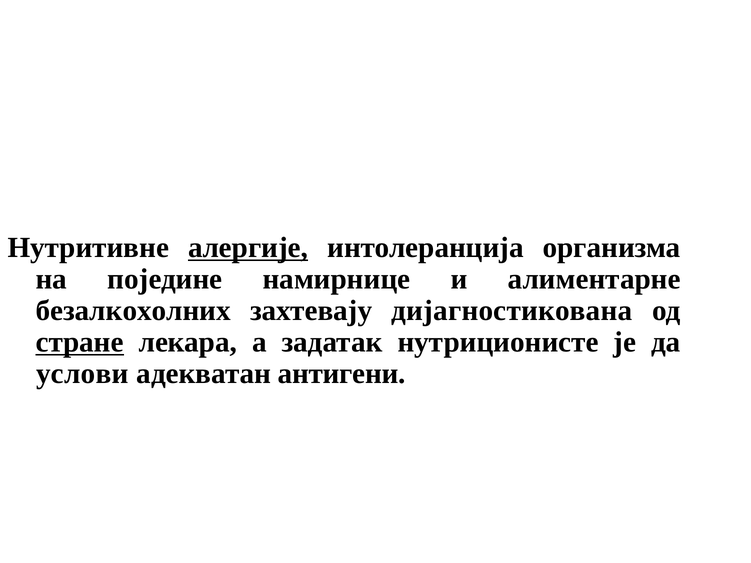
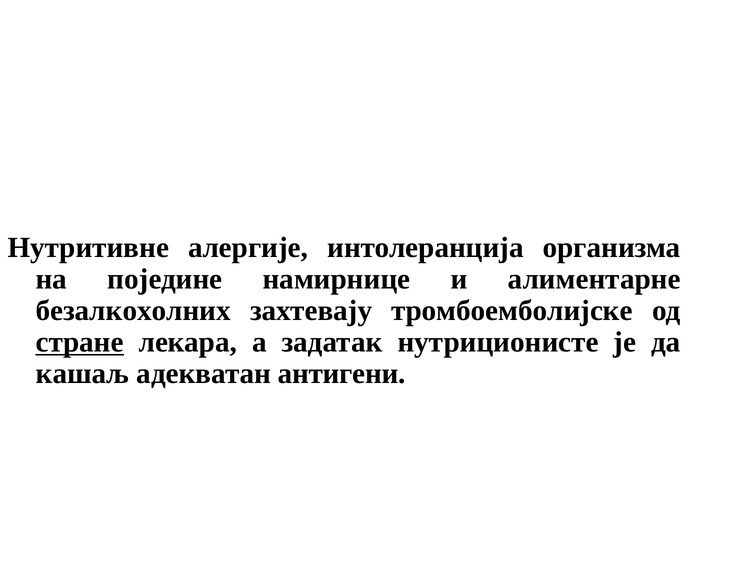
алергије underline: present -> none
дијагностикована: дијагностикована -> тромбоемболијске
услови: услови -> кашаљ
